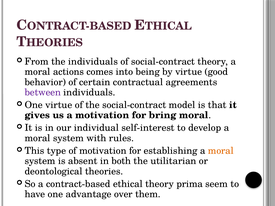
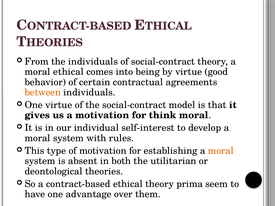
moral actions: actions -> ethical
between colour: purple -> orange
bring: bring -> think
